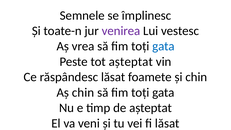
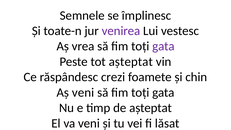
gata at (163, 46) colour: blue -> purple
răspândesc lăsat: lăsat -> crezi
Aș chin: chin -> veni
